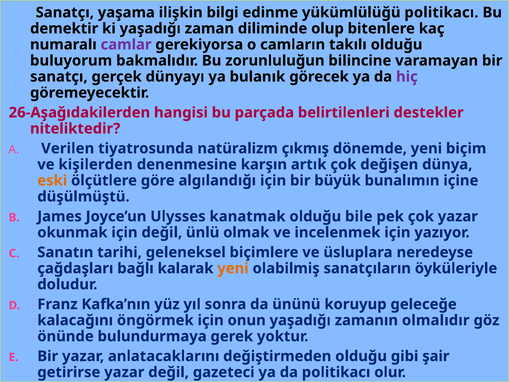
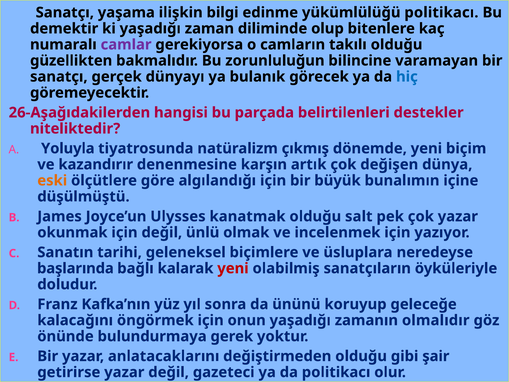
buluyorum: buluyorum -> güzellikten
hiç colour: purple -> blue
Verilen: Verilen -> Yoluyla
kişilerden: kişilerden -> kazandırır
bile: bile -> salt
çağdaşları: çağdaşları -> başlarında
yeni at (233, 268) colour: orange -> red
